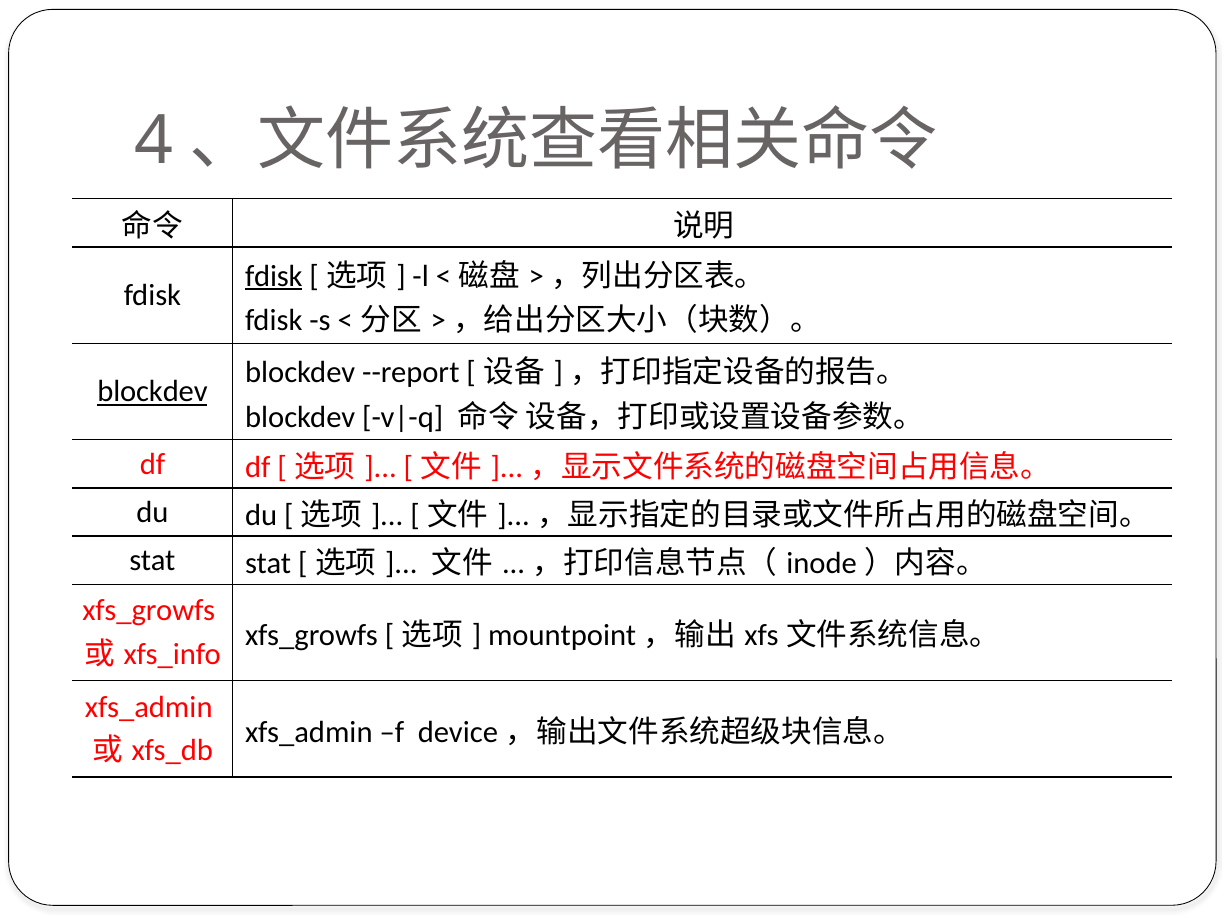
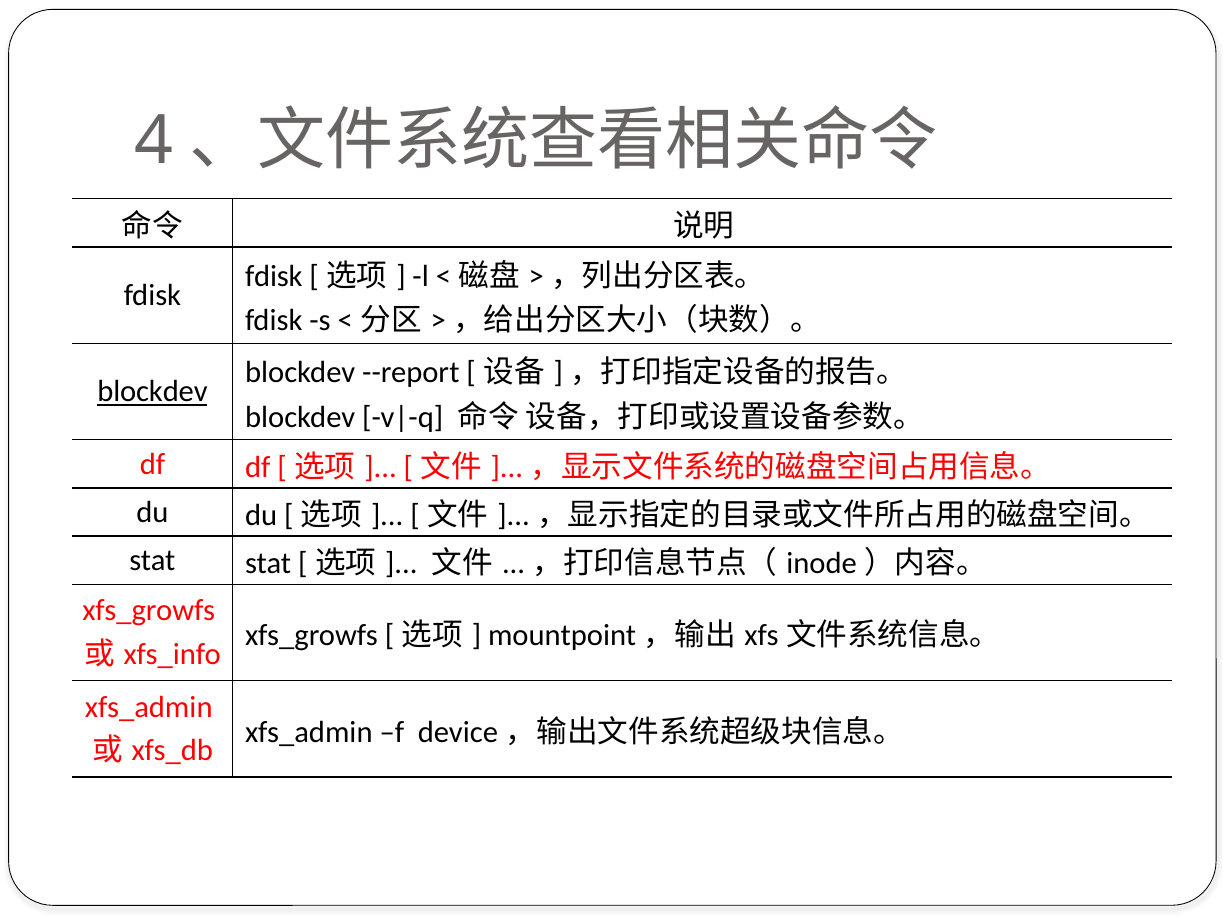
fdisk at (274, 276) underline: present -> none
